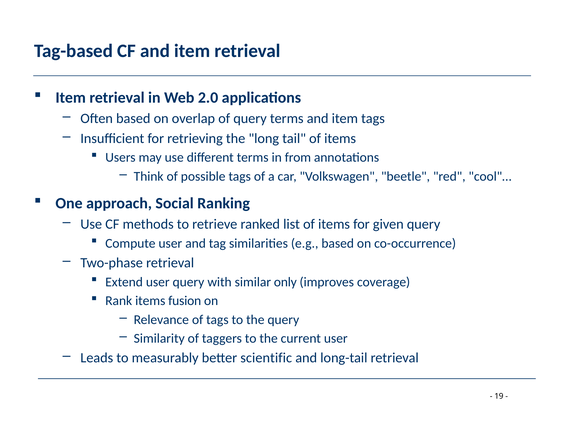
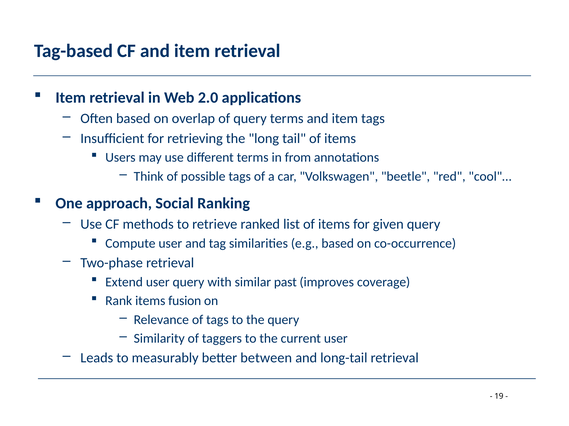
only: only -> past
scientific: scientific -> between
